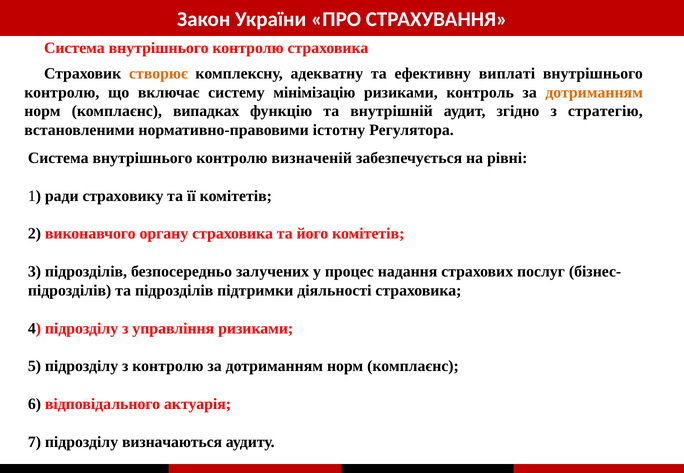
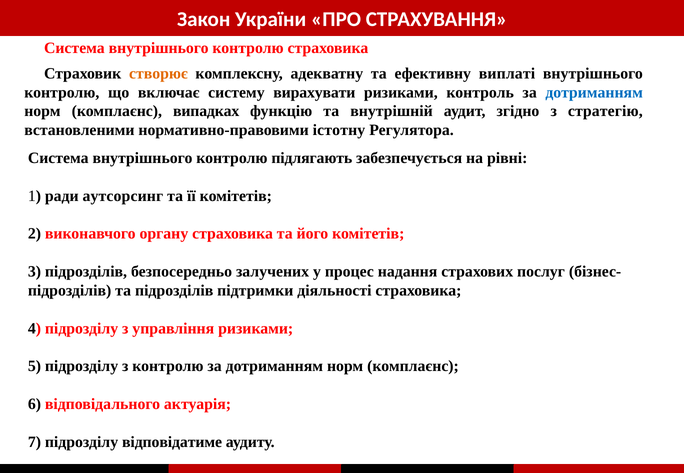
мінімізацію: мінімізацію -> вирахувати
дотриманням at (594, 92) colour: orange -> blue
визначеній: визначеній -> підлягають
страховику: страховику -> аутсорсинг
визначаються: визначаються -> відповідатиме
